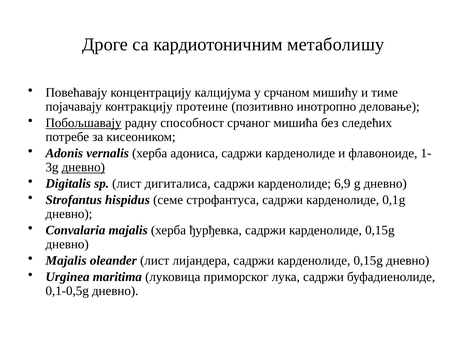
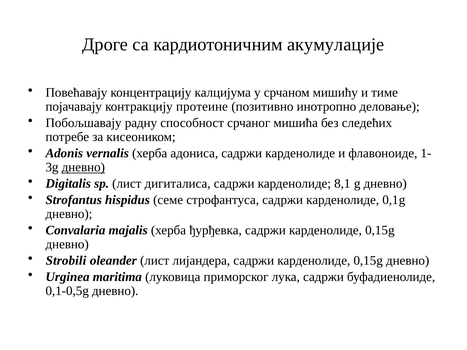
метаболишу: метаболишу -> акумулације
Побољшавају underline: present -> none
6,9: 6,9 -> 8,1
Majalis at (66, 261): Majalis -> Strobili
